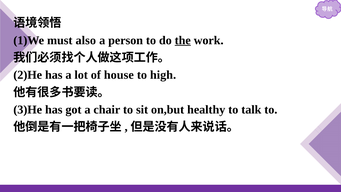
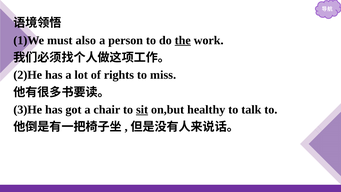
house: house -> rights
high: high -> miss
sit underline: none -> present
